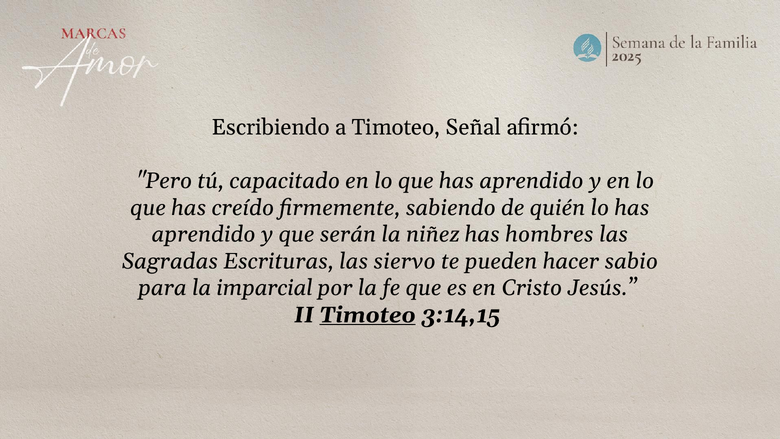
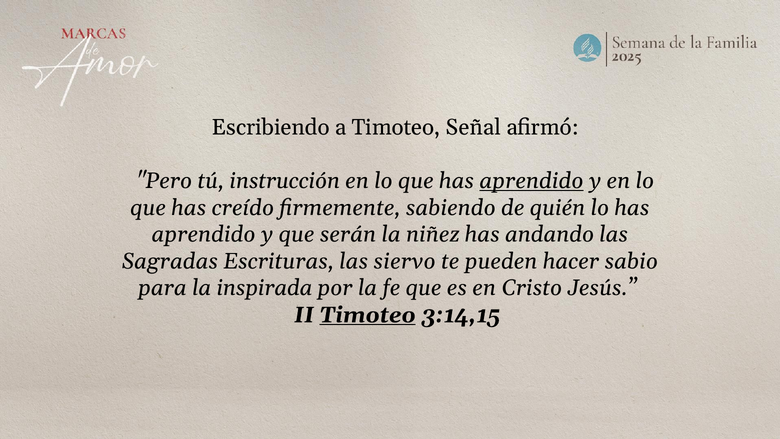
capacitado: capacitado -> instrucción
aprendido at (531, 181) underline: none -> present
hombres: hombres -> andando
imparcial: imparcial -> inspirada
